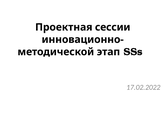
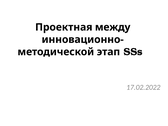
сессии: сессии -> между
